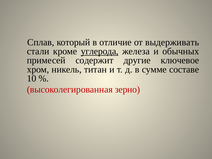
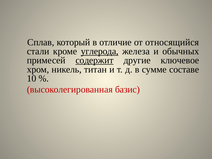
выдерживать: выдерживать -> относящийся
содержит underline: none -> present
зерно: зерно -> базис
